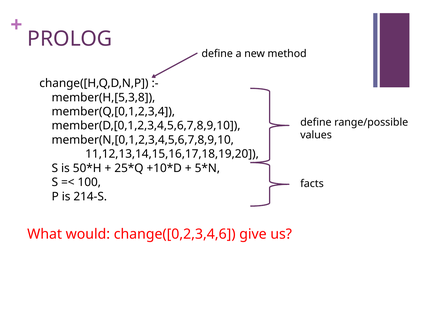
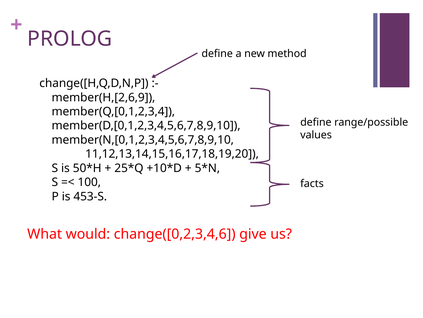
member(H,[5,3,8: member(H,[5,3,8 -> member(H,[2,6,9
214-S: 214-S -> 453-S
